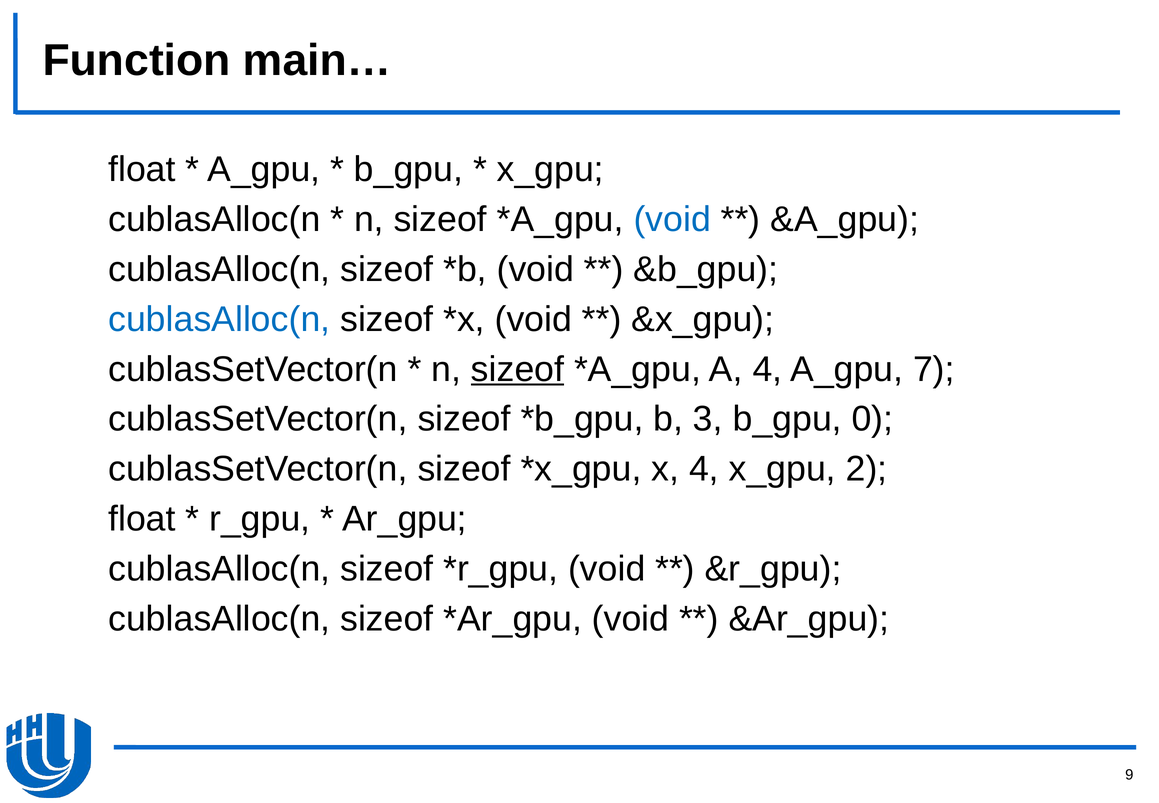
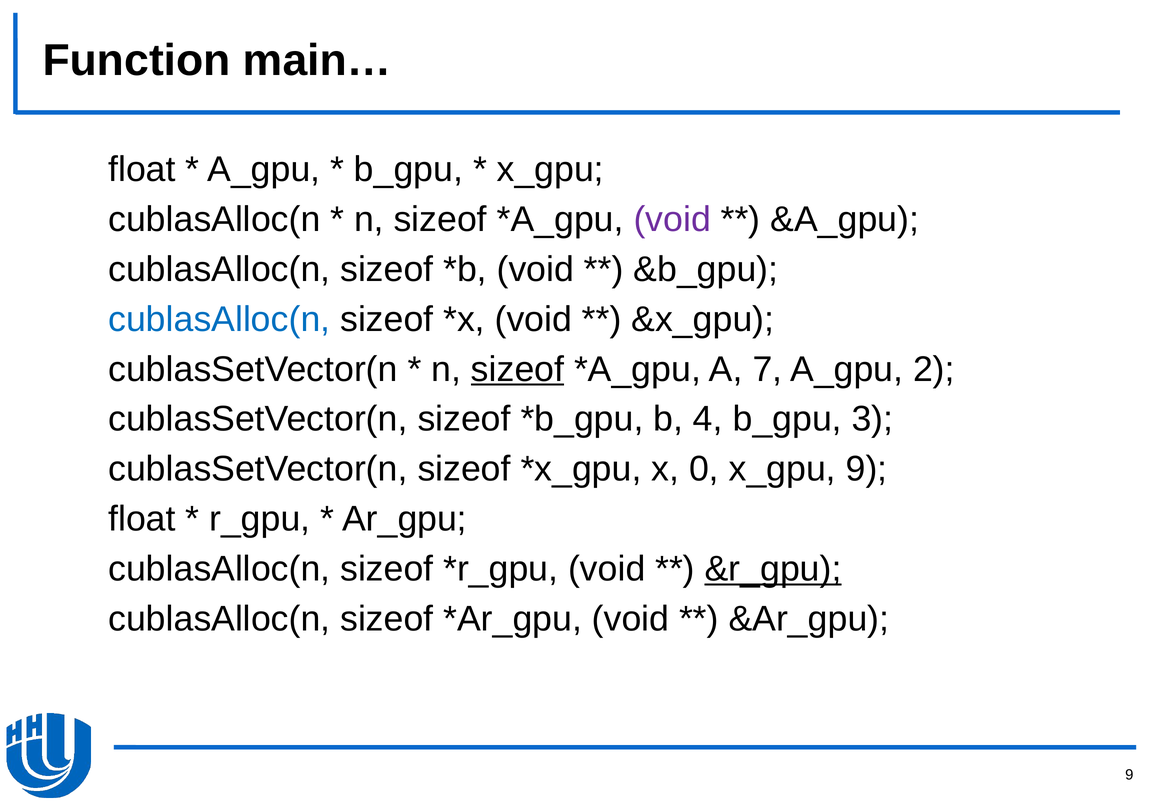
void at (672, 219) colour: blue -> purple
A 4: 4 -> 7
7: 7 -> 2
3: 3 -> 4
0: 0 -> 3
x 4: 4 -> 0
x_gpu 2: 2 -> 9
&r_gpu underline: none -> present
